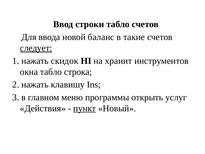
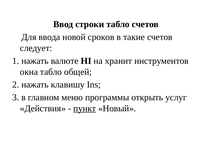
баланс: баланс -> сроков
следует underline: present -> none
скидок: скидок -> валюте
строка: строка -> общей
